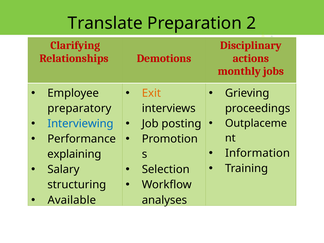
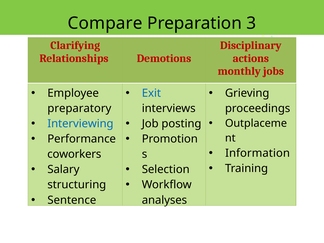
Translate: Translate -> Compare
2: 2 -> 3
Exit colour: orange -> blue
explaining: explaining -> coworkers
Available: Available -> Sentence
